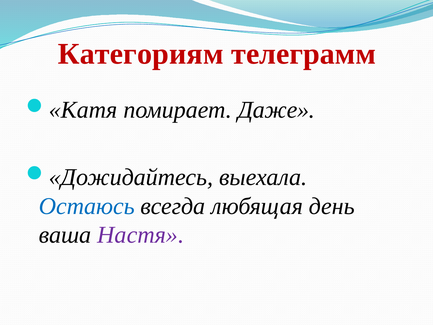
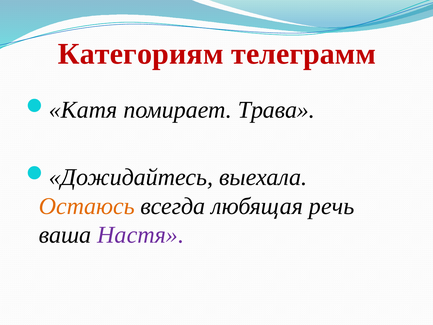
Даже: Даже -> Трава
Остаюсь colour: blue -> orange
день: день -> речь
